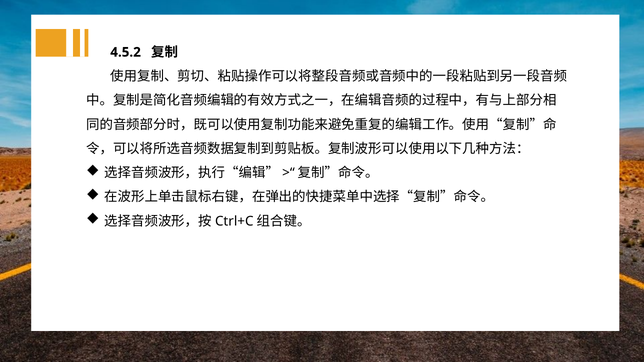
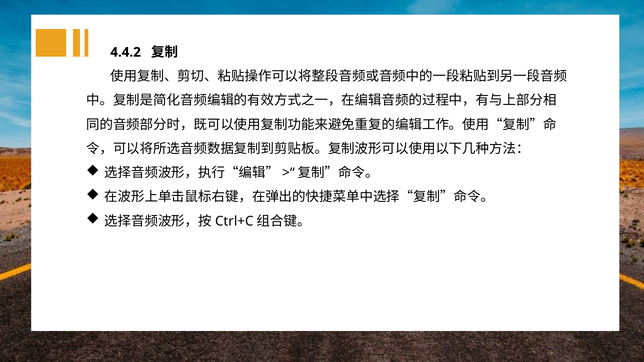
4.5.2: 4.5.2 -> 4.4.2
